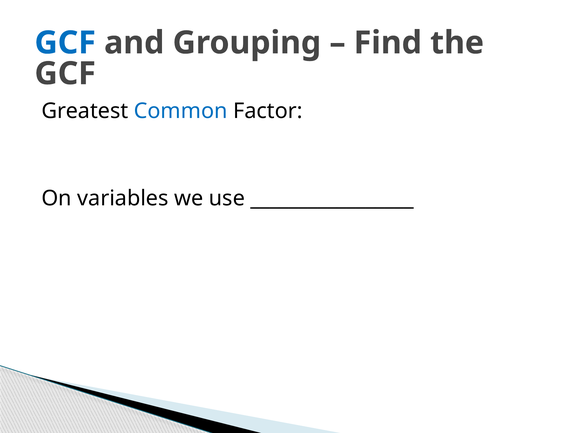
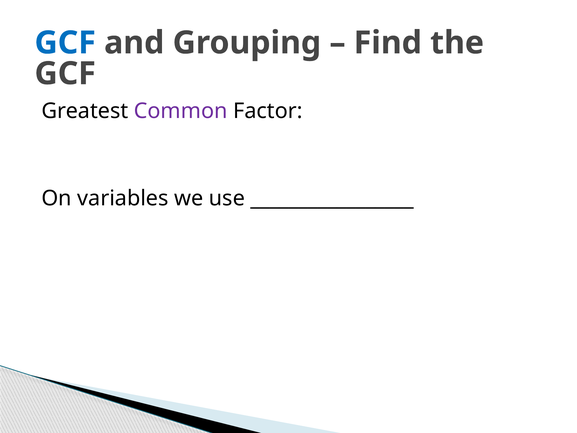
Common colour: blue -> purple
